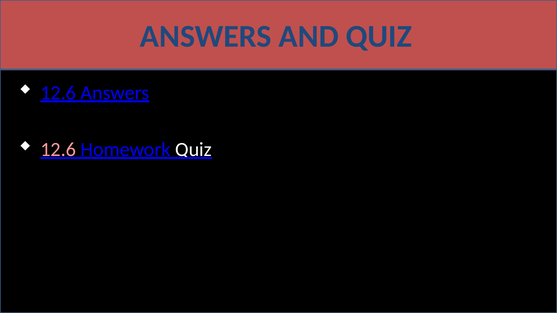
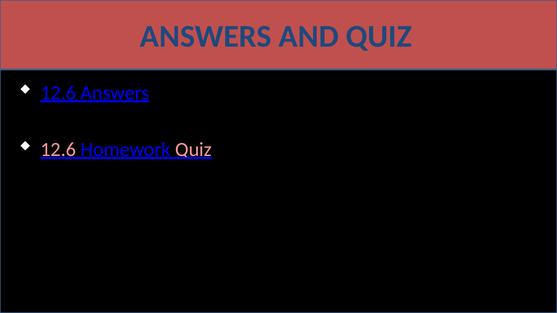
Quiz at (194, 150) colour: white -> pink
